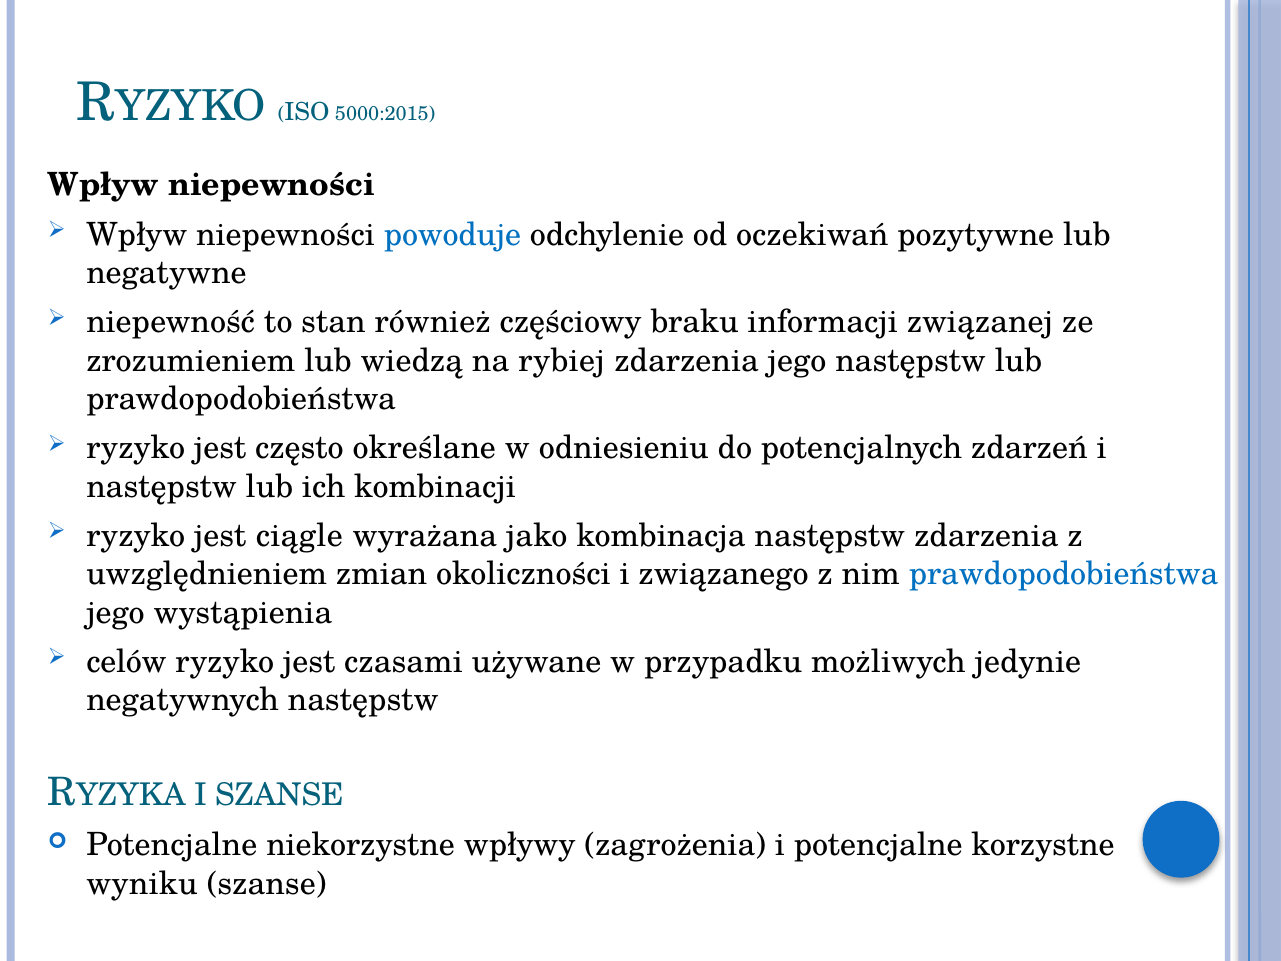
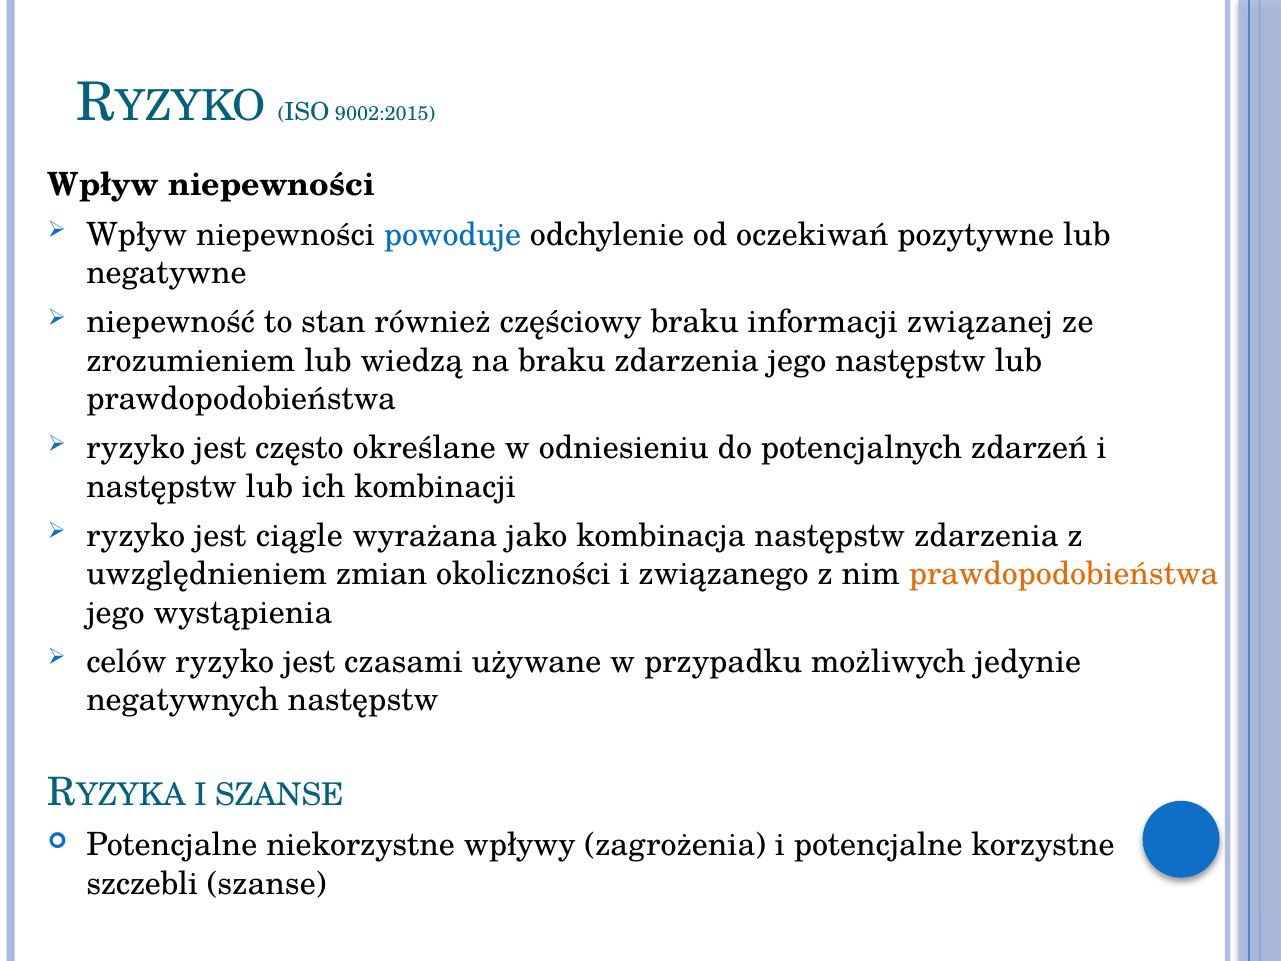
5000:2015: 5000:2015 -> 9002:2015
na rybiej: rybiej -> braku
prawdopodobieństwa at (1064, 574) colour: blue -> orange
wyniku: wyniku -> szczebli
